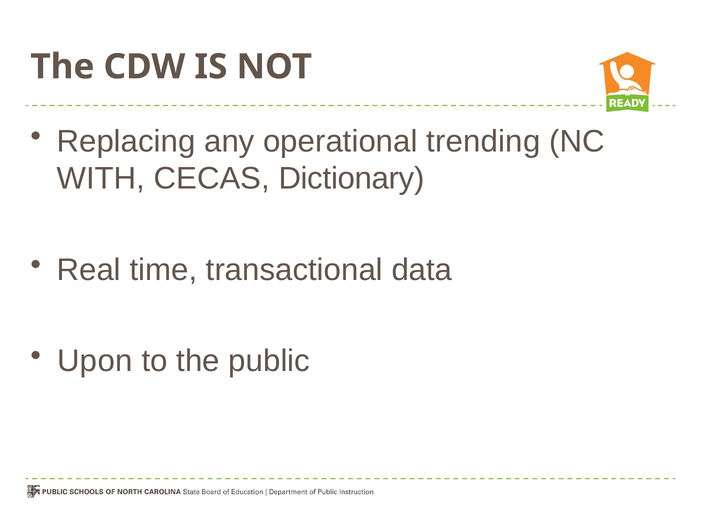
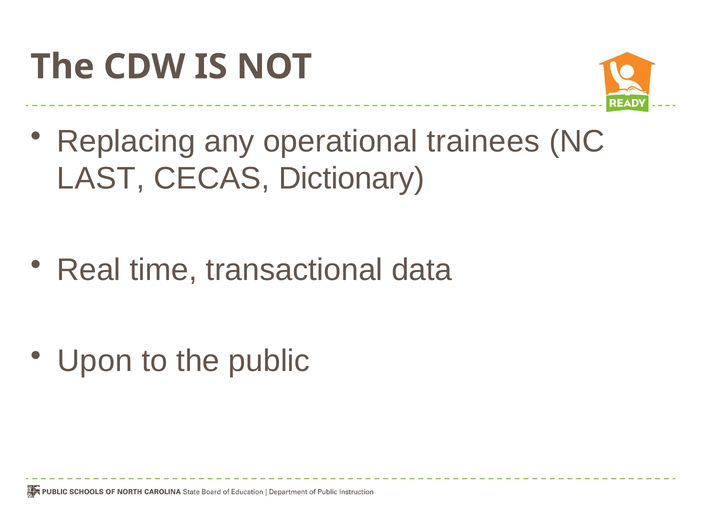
trending: trending -> trainees
WITH: WITH -> LAST
